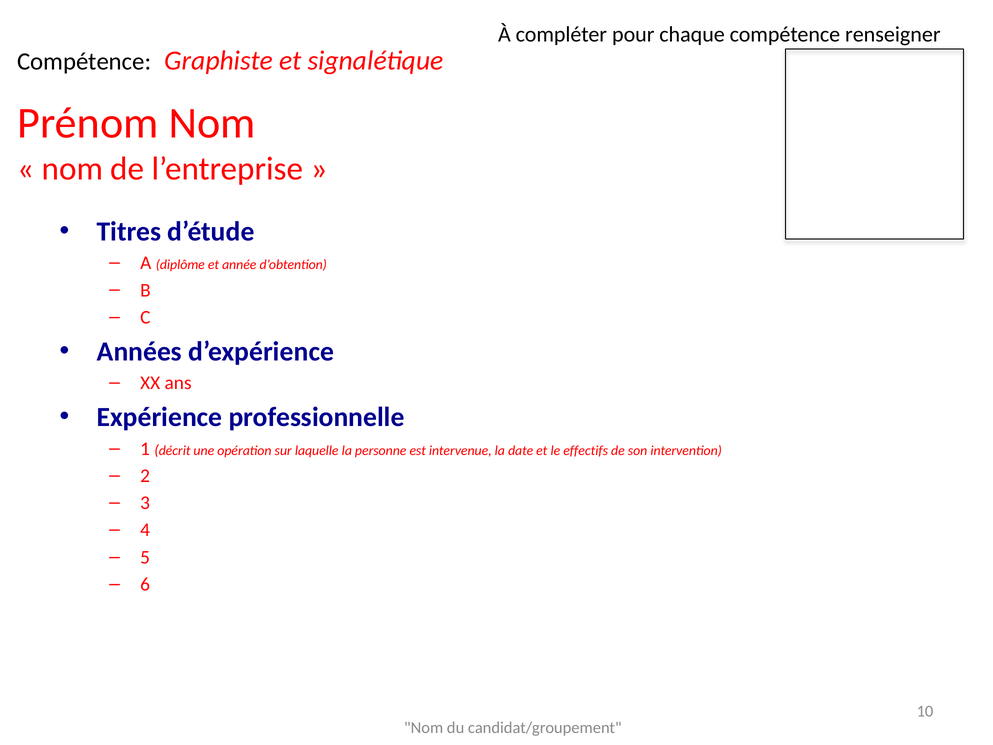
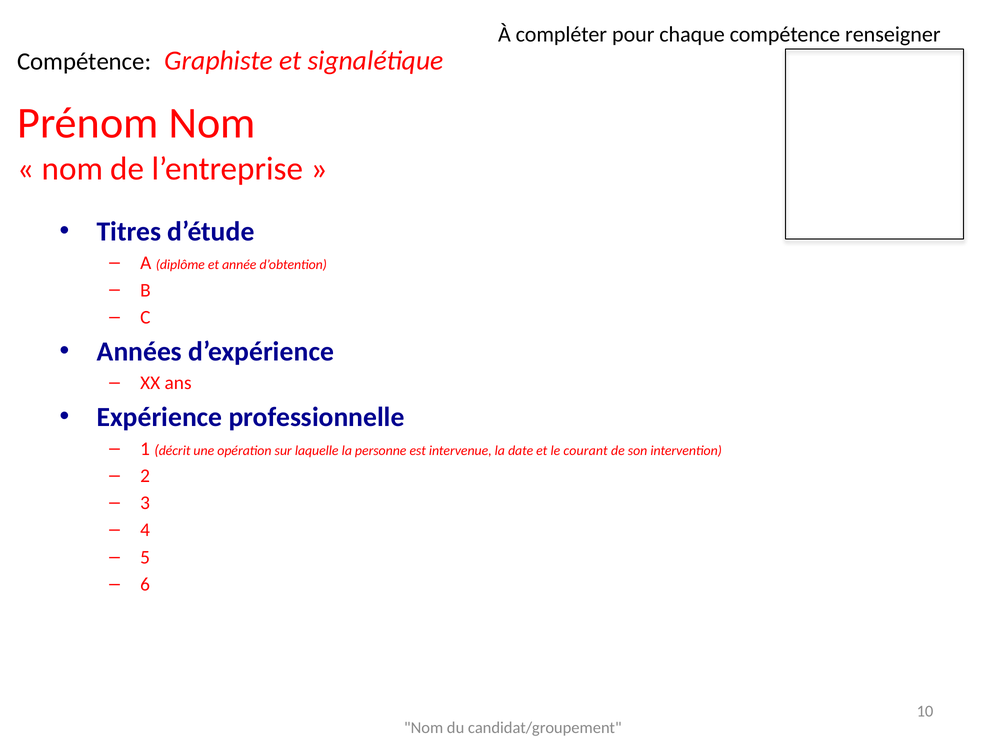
effectifs: effectifs -> courant
